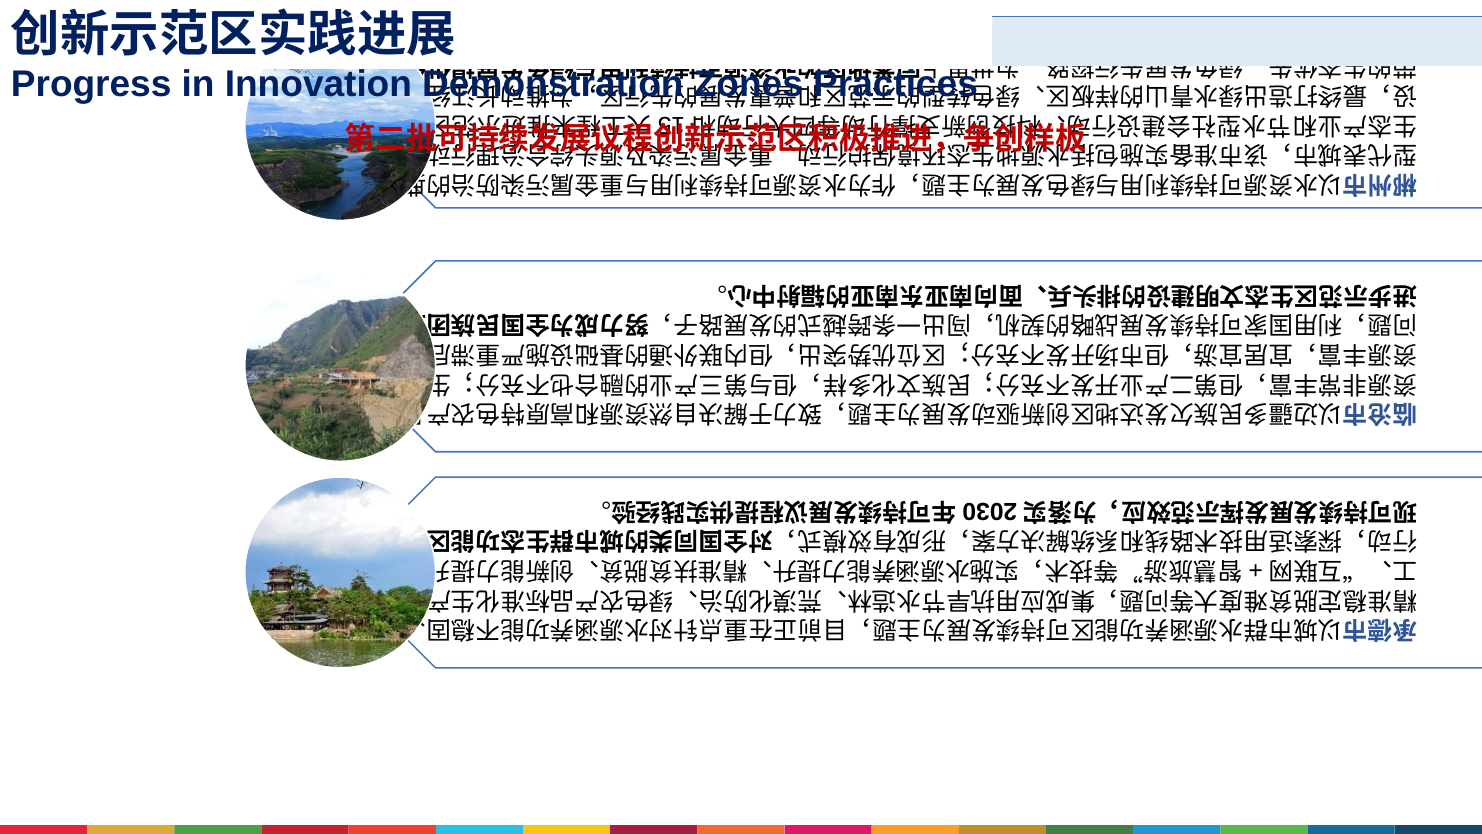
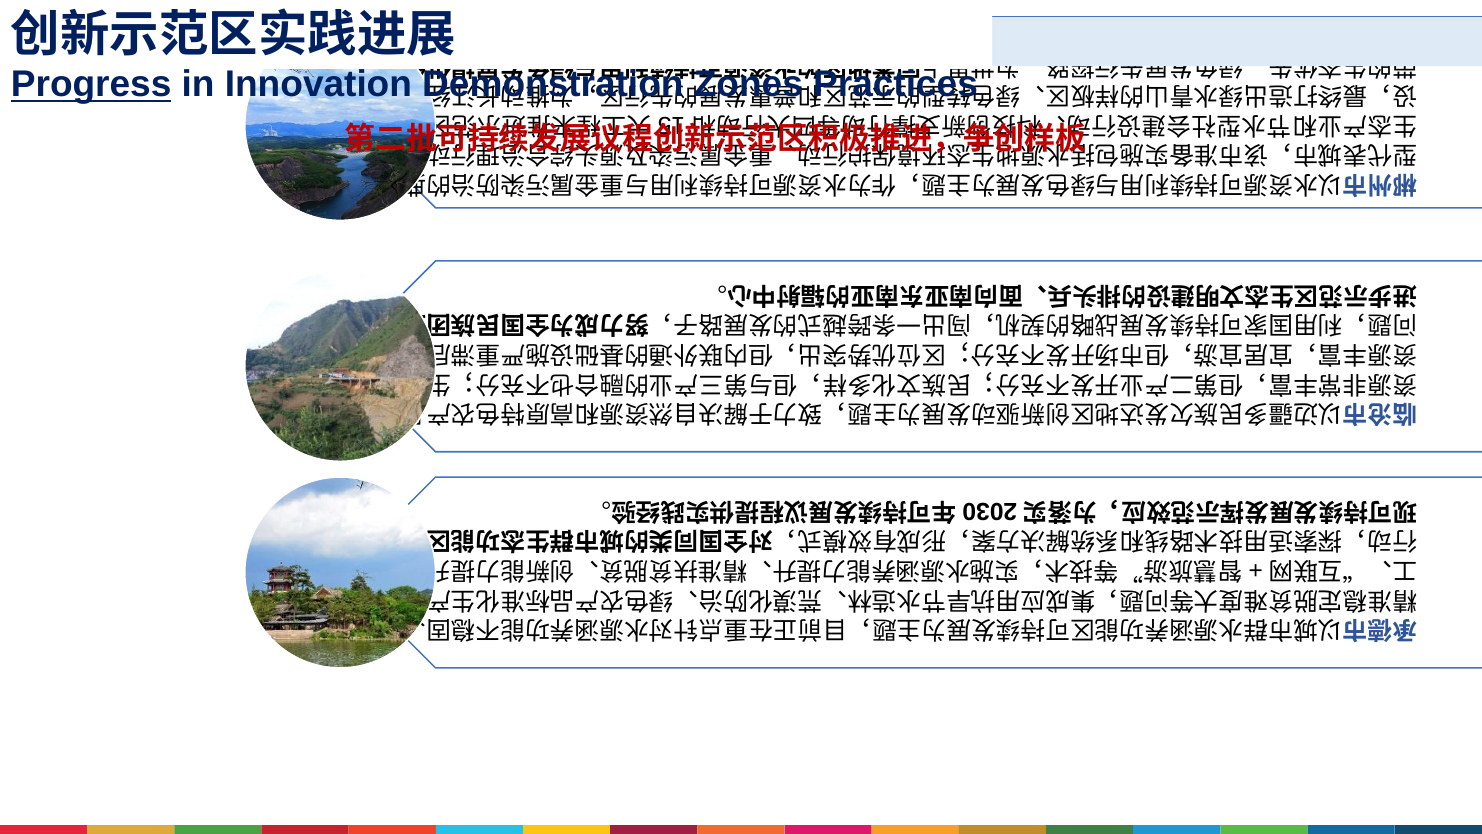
Progress underline: none -> present
